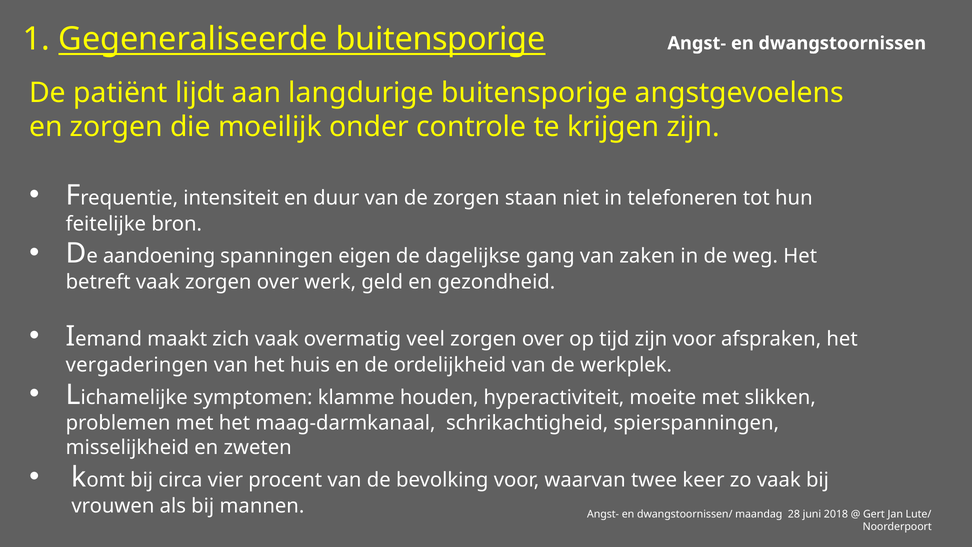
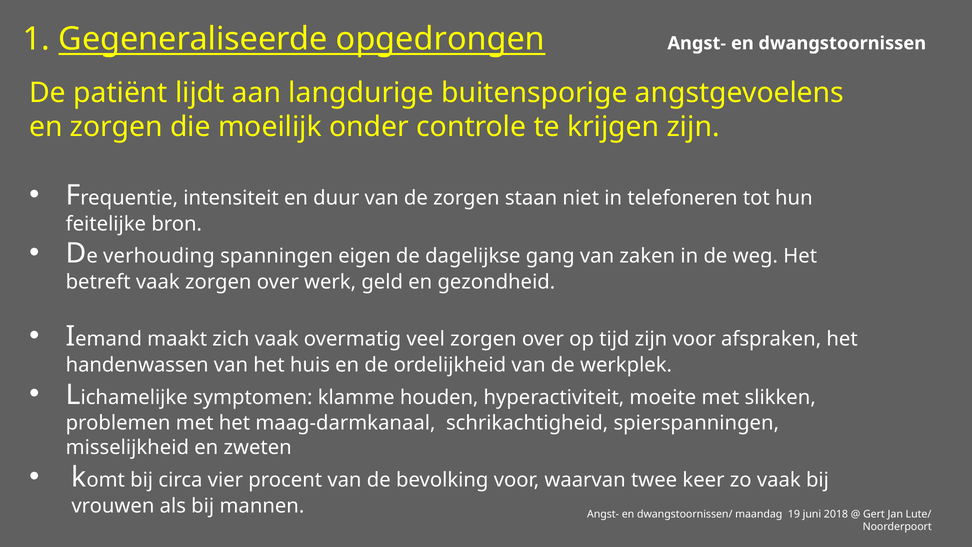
Gegeneraliseerde buitensporige: buitensporige -> opgedrongen
aandoening: aandoening -> verhouding
vergaderingen: vergaderingen -> handenwassen
28: 28 -> 19
